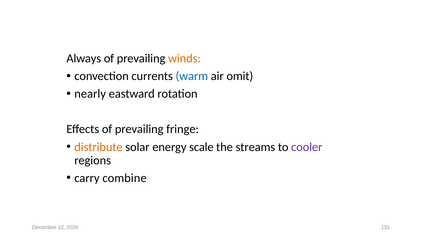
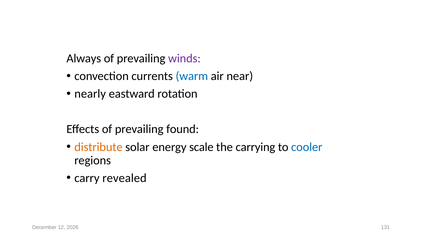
winds colour: orange -> purple
omit: omit -> near
fringe: fringe -> found
streams: streams -> carrying
cooler colour: purple -> blue
combine: combine -> revealed
